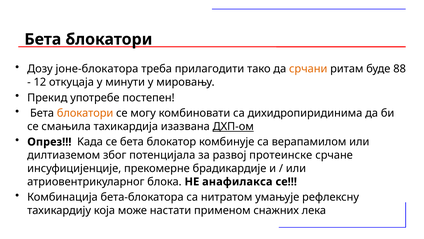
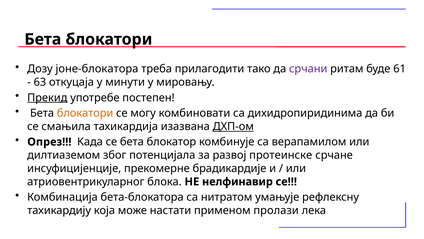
срчани colour: orange -> purple
88: 88 -> 61
12: 12 -> 63
Прекид underline: none -> present
анафилакса: анафилакса -> нелфинавир
снажних: снажних -> пролази
